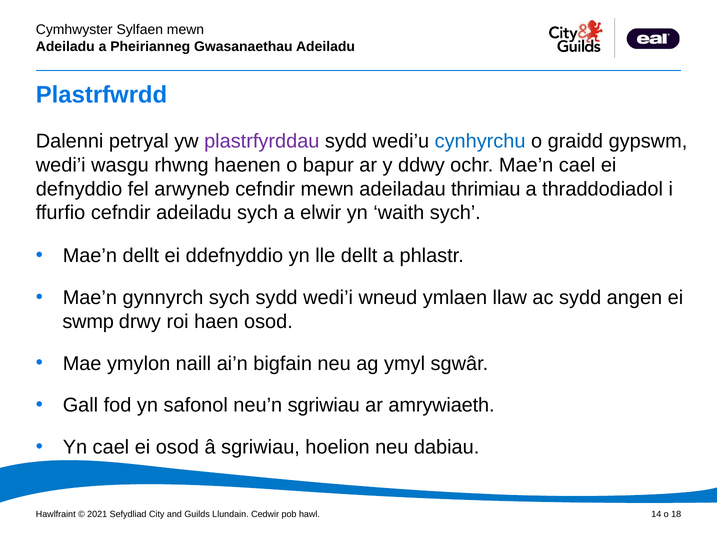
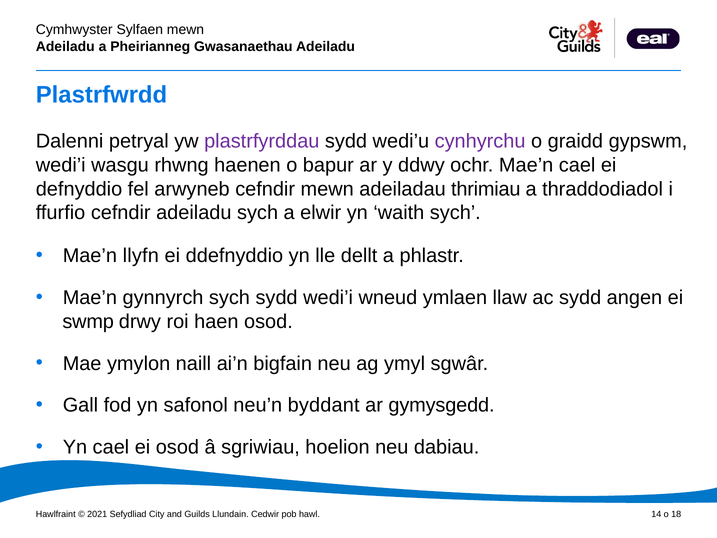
cynhyrchu colour: blue -> purple
Mae’n dellt: dellt -> llyfn
neu’n sgriwiau: sgriwiau -> byddant
amrywiaeth: amrywiaeth -> gymysgedd
